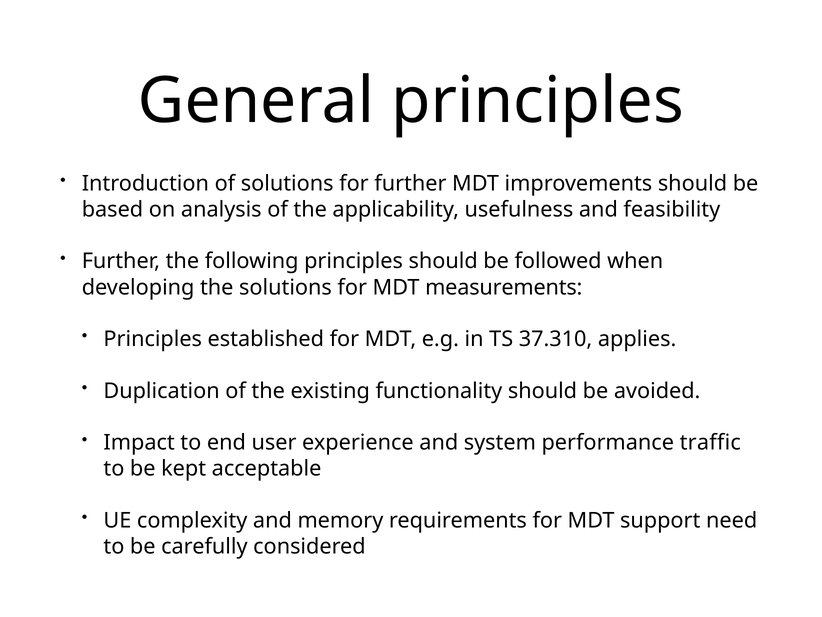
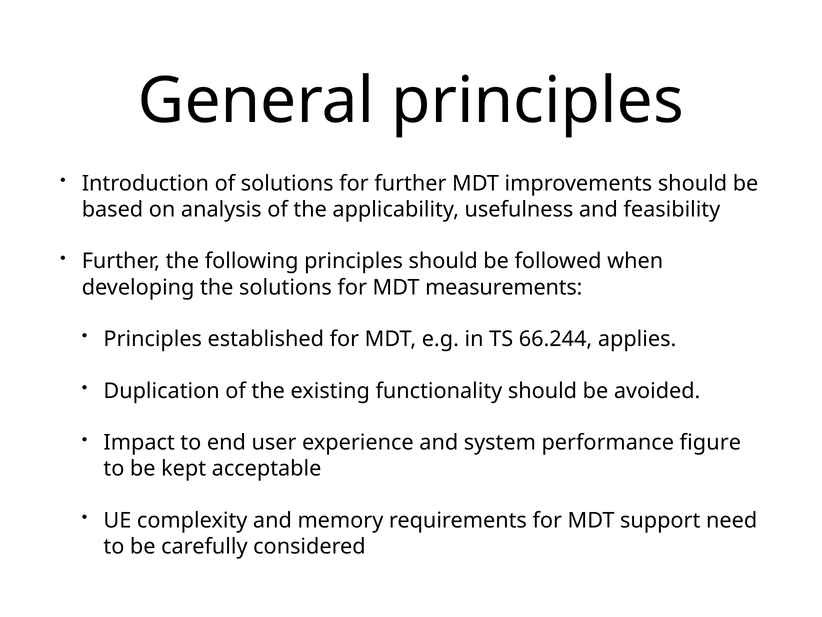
37.310: 37.310 -> 66.244
traffic: traffic -> figure
